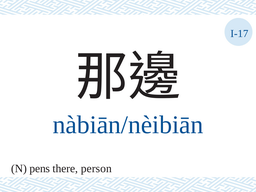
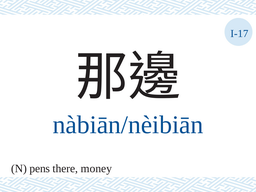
person: person -> money
